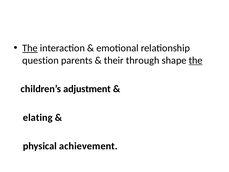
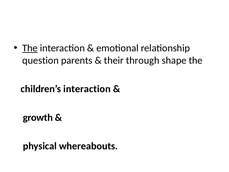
the at (196, 60) underline: present -> none
children’s adjustment: adjustment -> interaction
elating: elating -> growth
achievement: achievement -> whereabouts
